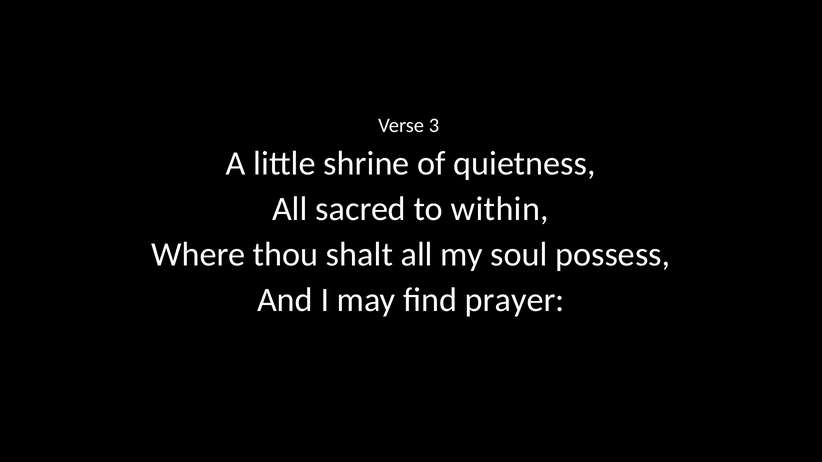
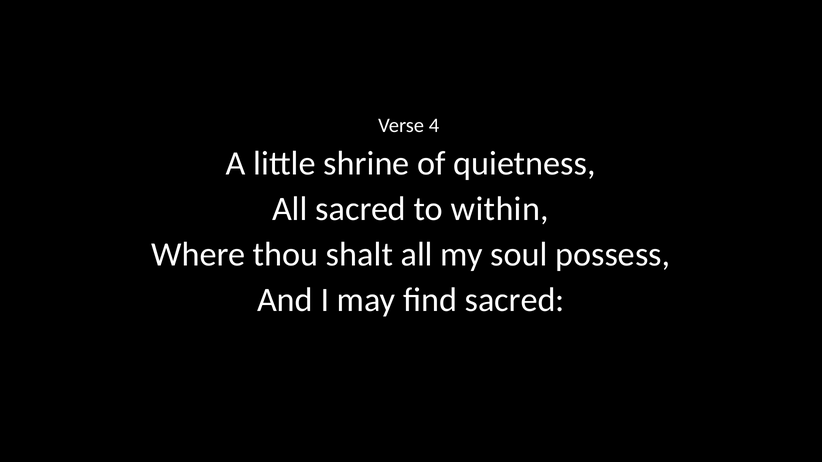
3: 3 -> 4
find prayer: prayer -> sacred
